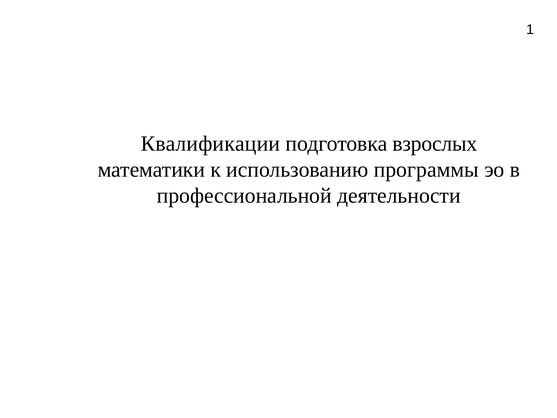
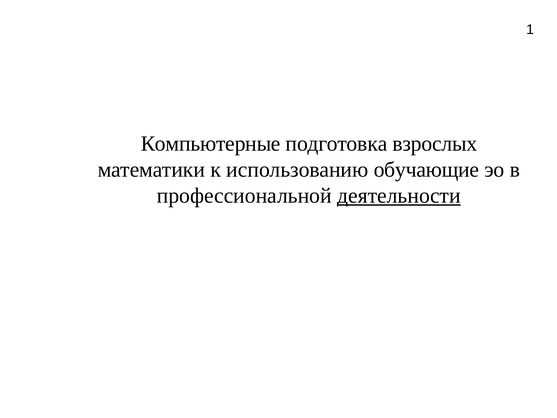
Квалификации: Квалификации -> Компьютерные
программы: программы -> обучающие
деятельности underline: none -> present
